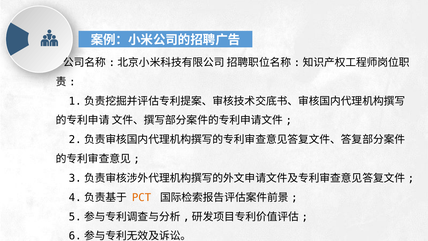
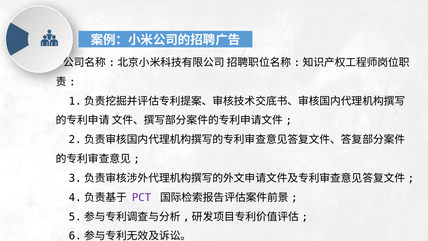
PCT colour: orange -> purple
